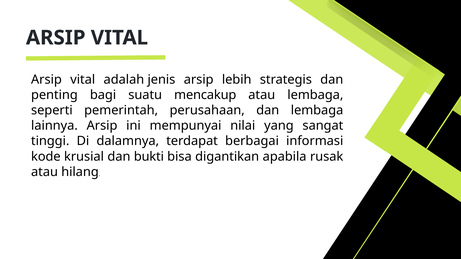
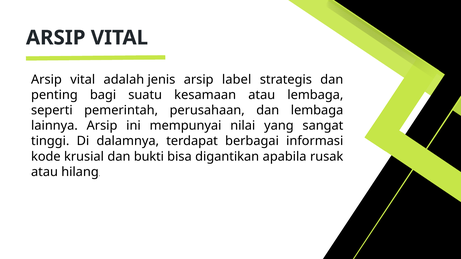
lebih: lebih -> label
mencakup: mencakup -> kesamaan
